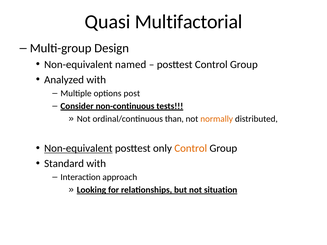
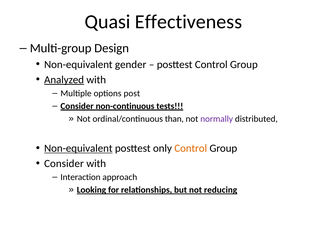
Multifactorial: Multifactorial -> Effectiveness
named: named -> gender
Analyzed underline: none -> present
normally colour: orange -> purple
Standard at (64, 164): Standard -> Consider
situation: situation -> reducing
